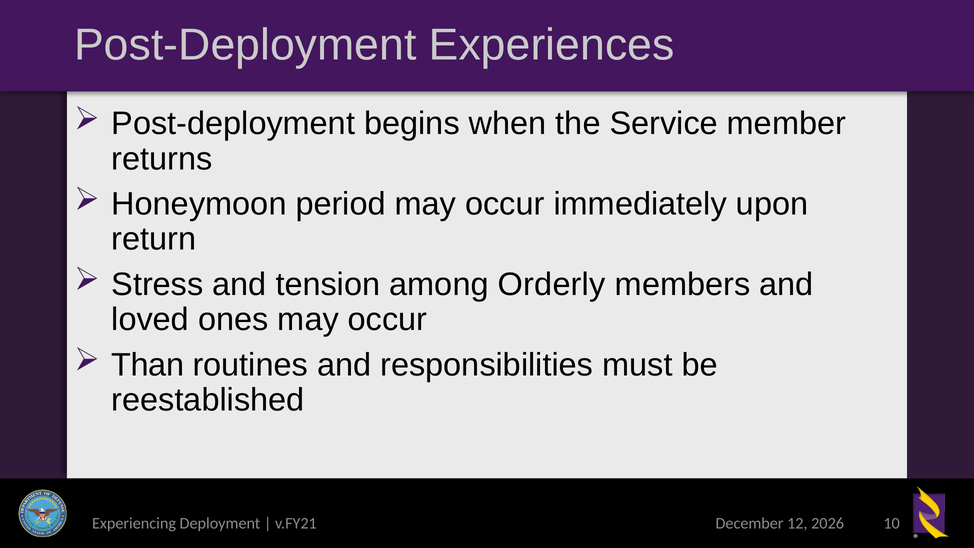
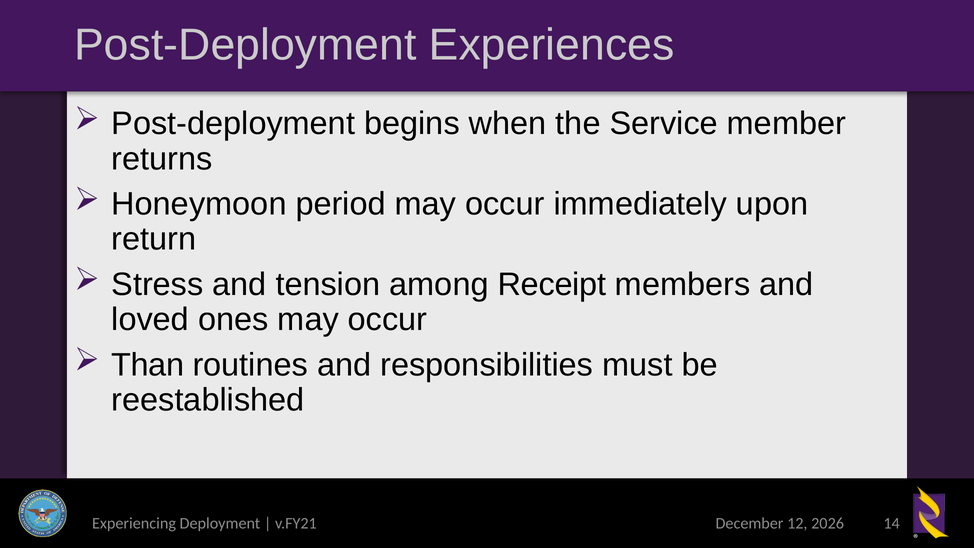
Orderly: Orderly -> Receipt
10: 10 -> 14
